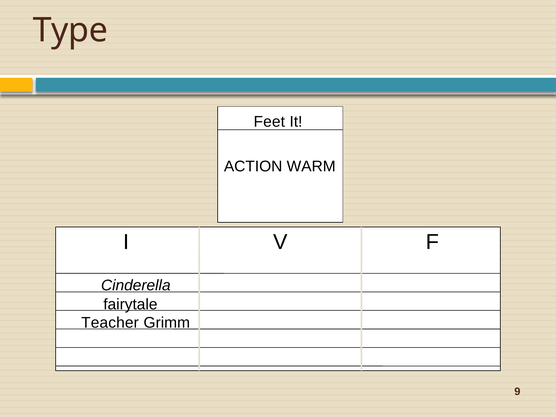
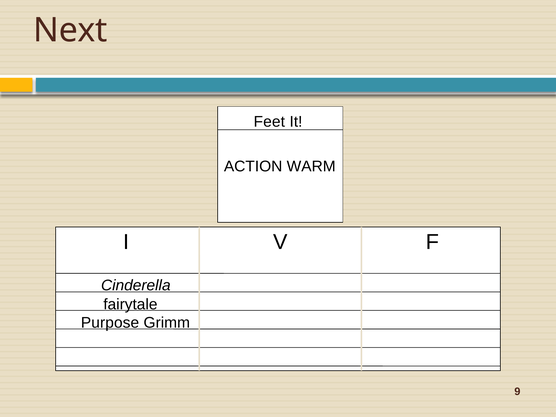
Type: Type -> Next
Teacher: Teacher -> Purpose
